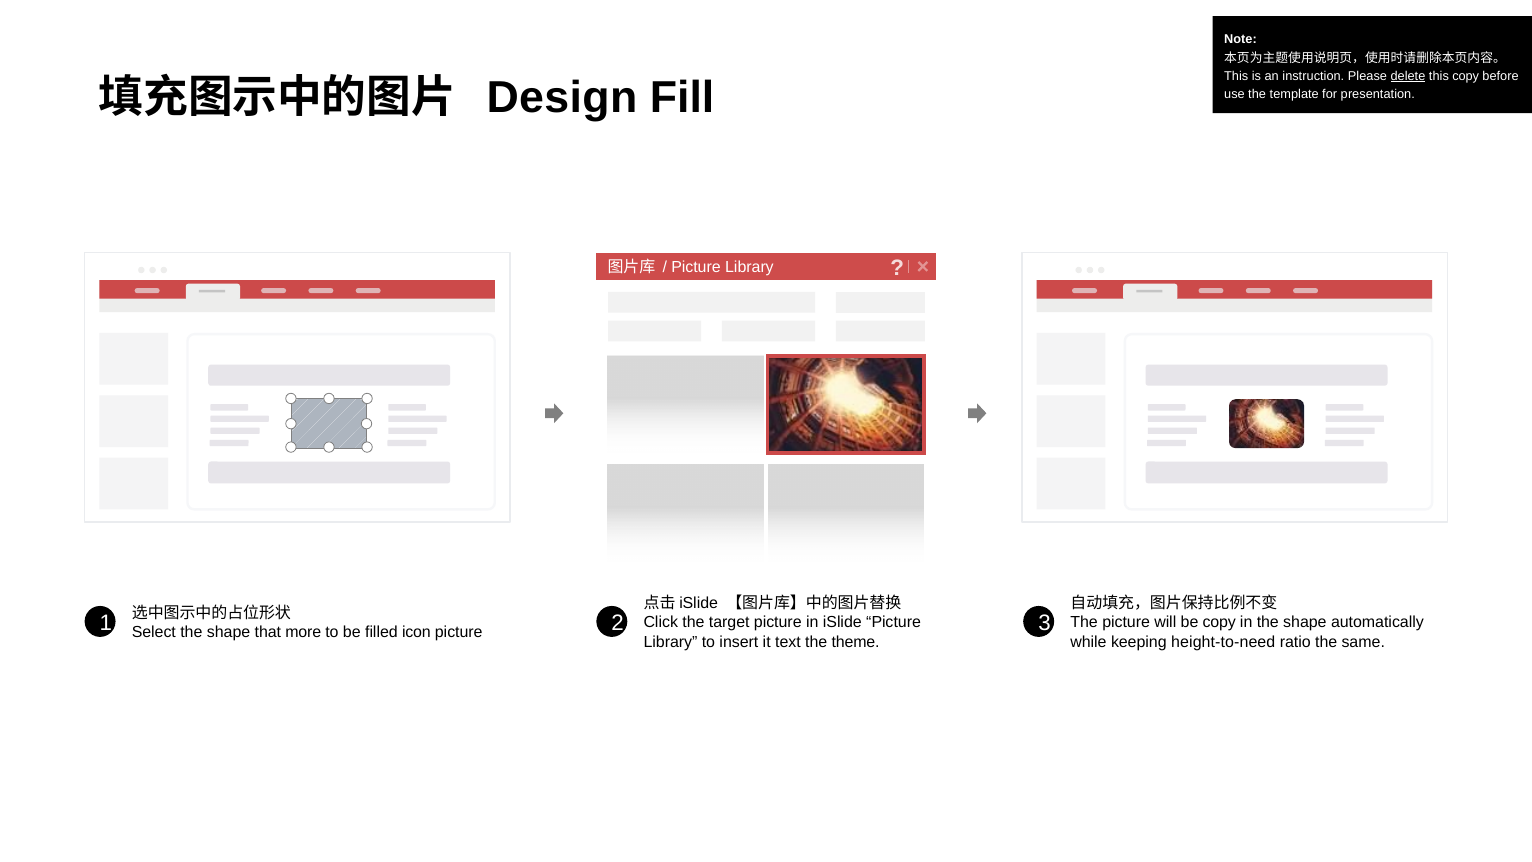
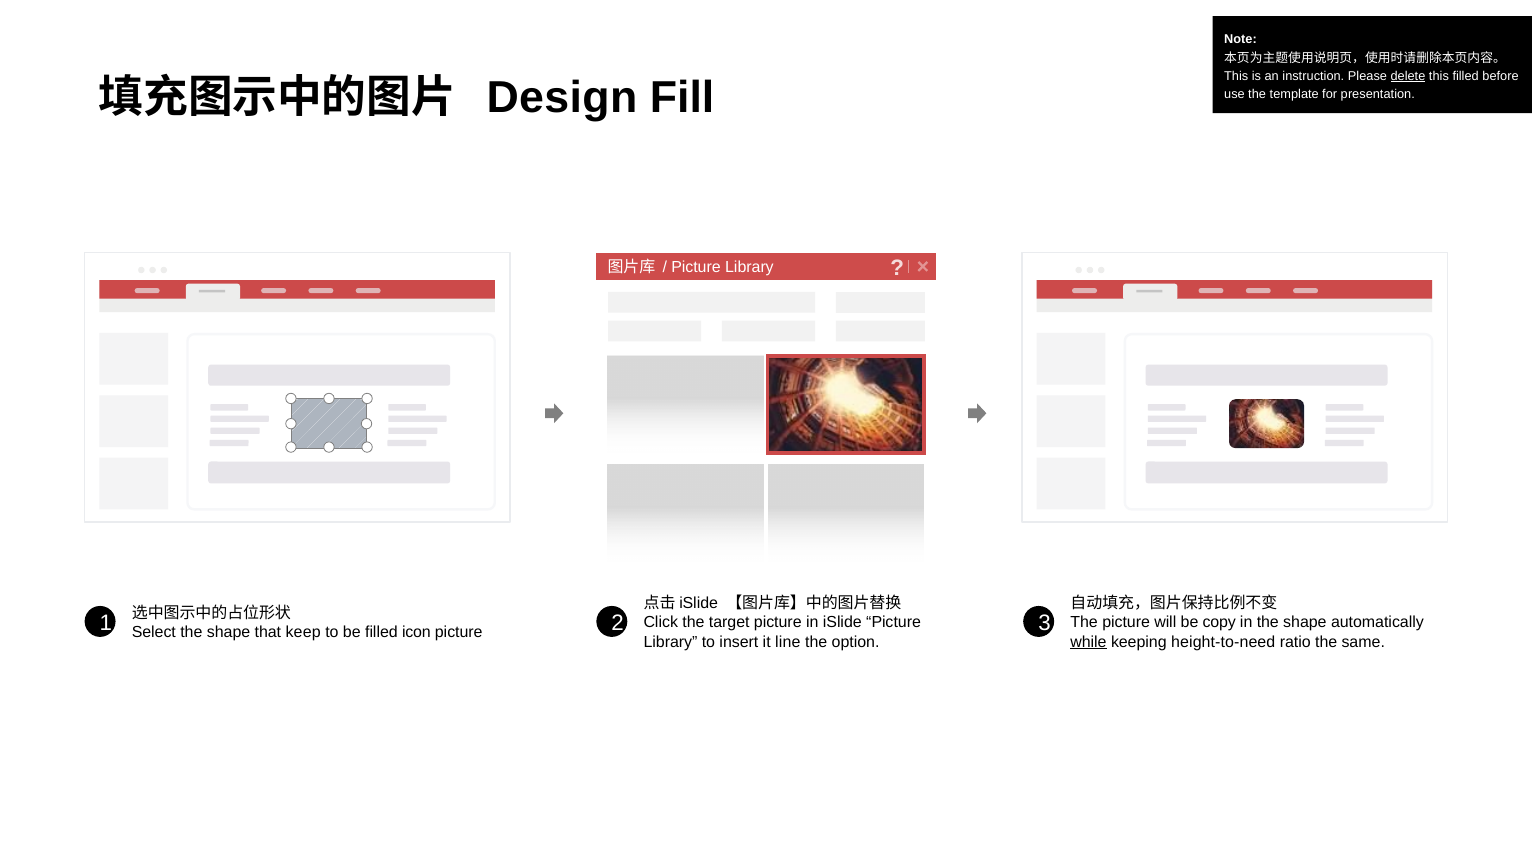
this copy: copy -> filled
more: more -> keep
text: text -> line
theme: theme -> option
while underline: none -> present
